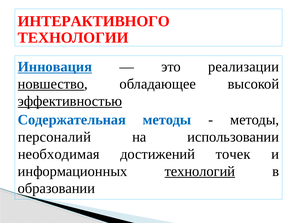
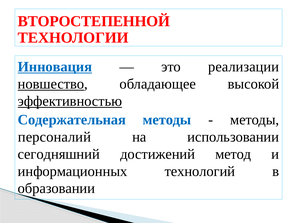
ИНТЕРАКТИВНОГО: ИНТЕРАКТИВНОГО -> ВТОРОСТЕПЕННОЙ
необходимая: необходимая -> сегодняшний
точек: точек -> метод
технологий underline: present -> none
